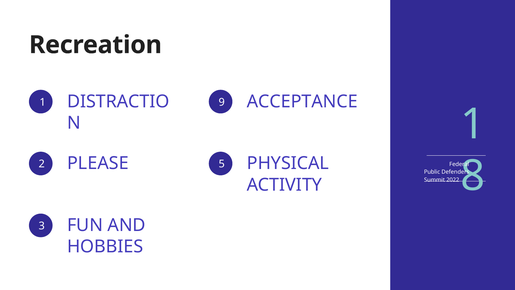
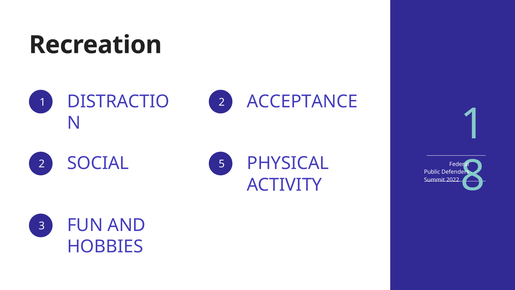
1 9: 9 -> 2
PLEASE: PLEASE -> SOCIAL
